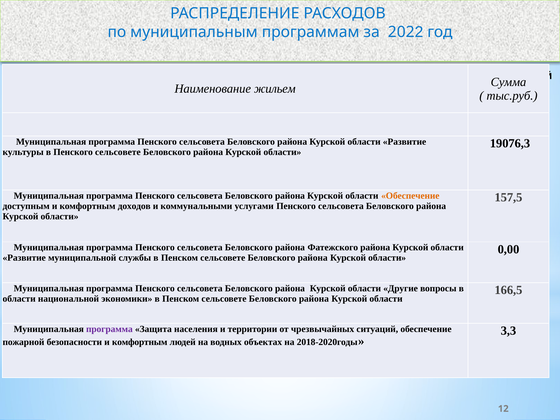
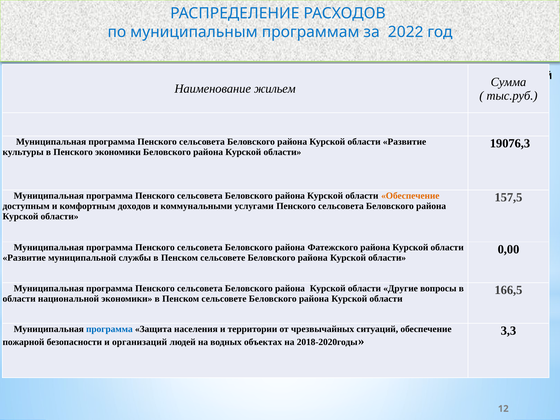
Пенского сельсовете: сельсовете -> экономики
программа at (109, 329) colour: purple -> blue
безопасности и комфортным: комфортным -> организаций
